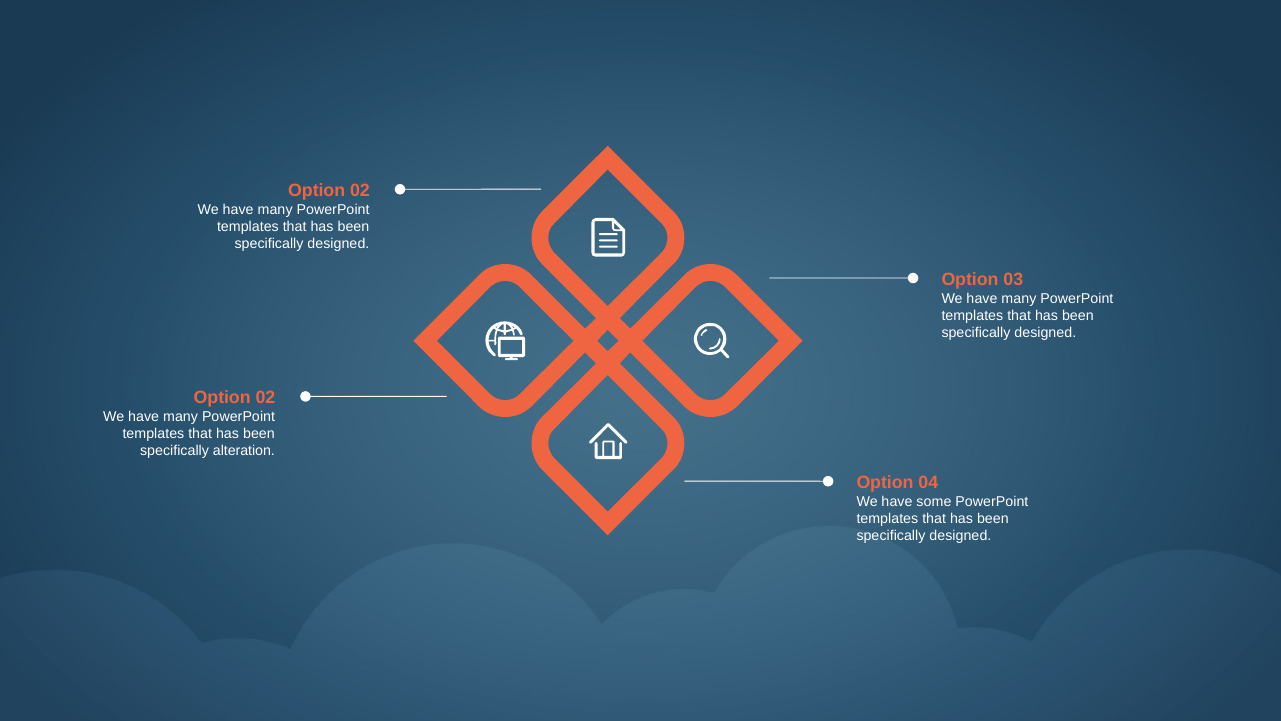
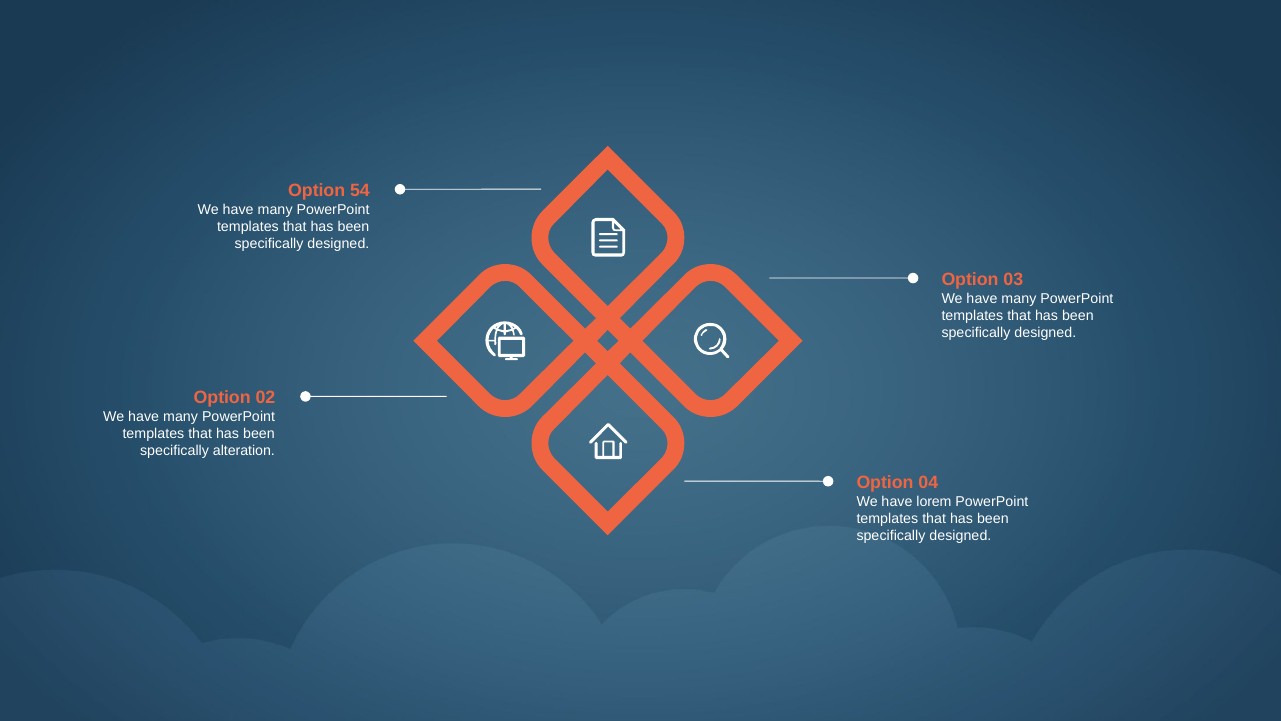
02 at (360, 191): 02 -> 54
some: some -> lorem
